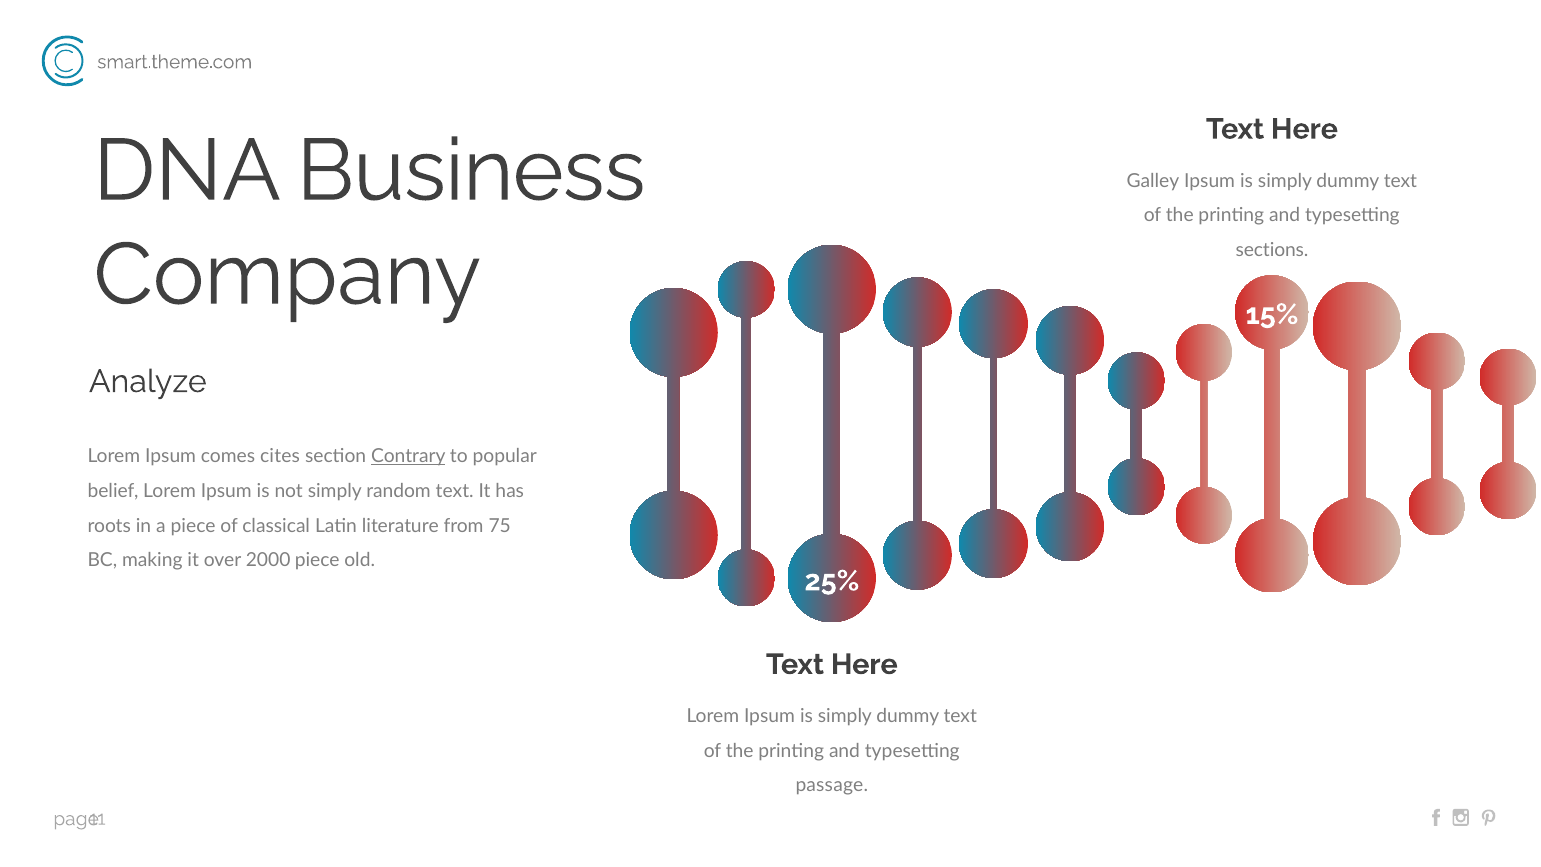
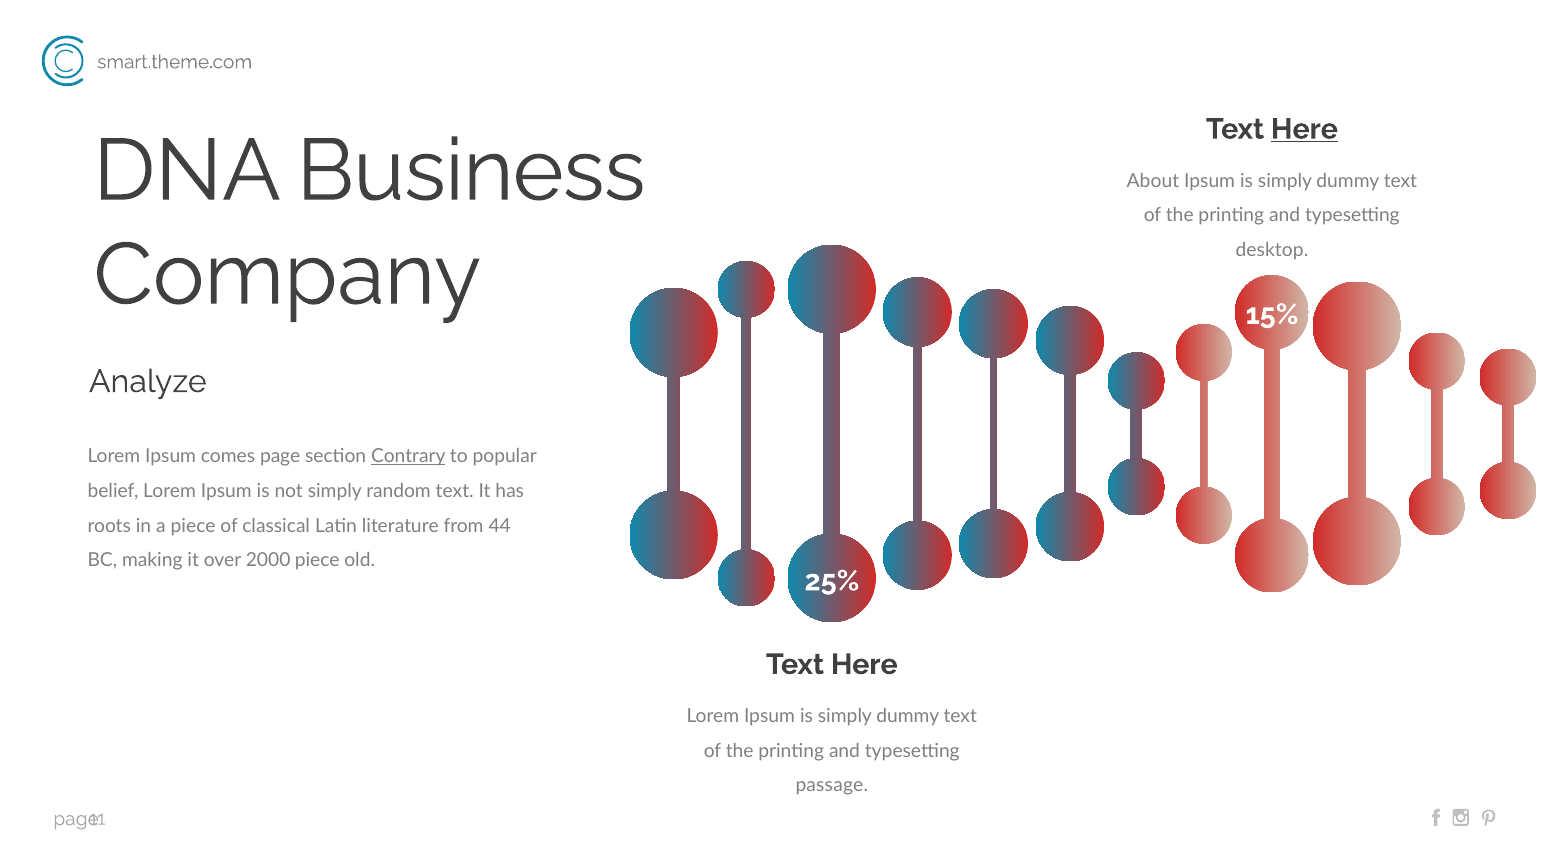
Here at (1305, 129) underline: none -> present
Galley: Galley -> About
sections: sections -> desktop
cites: cites -> page
75: 75 -> 44
